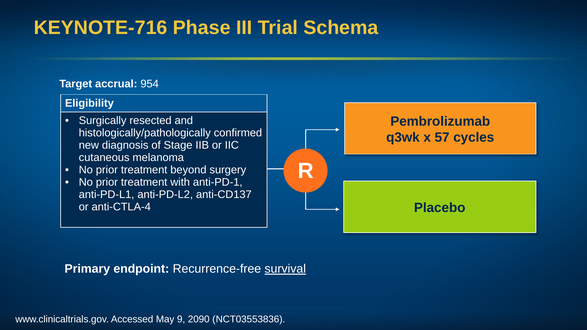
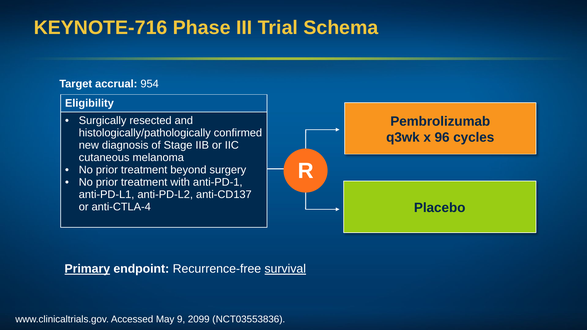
57: 57 -> 96
Primary underline: none -> present
2090: 2090 -> 2099
